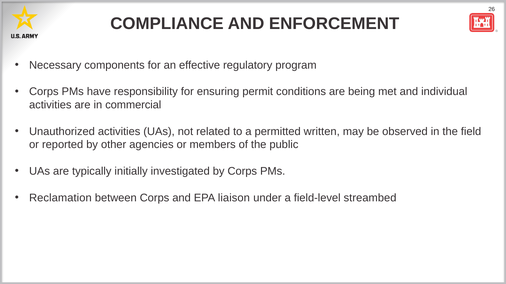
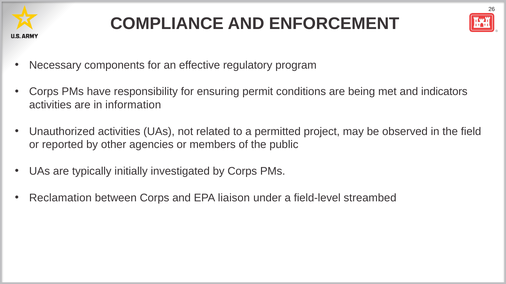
individual: individual -> indicators
commercial: commercial -> information
written: written -> project
